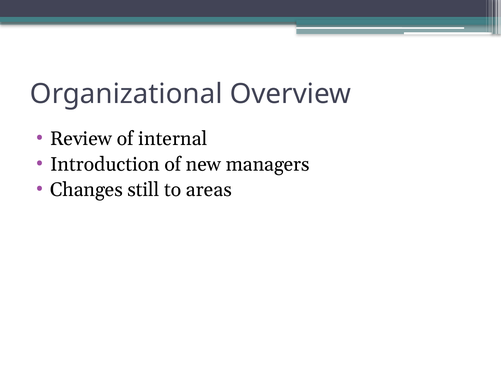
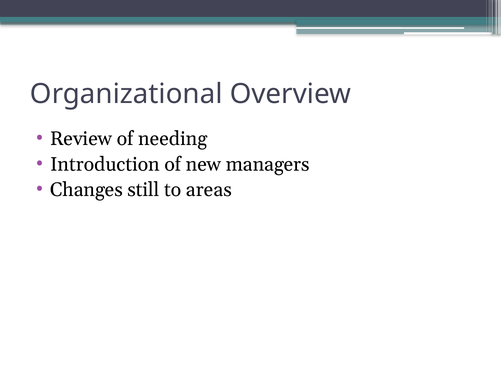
internal: internal -> needing
